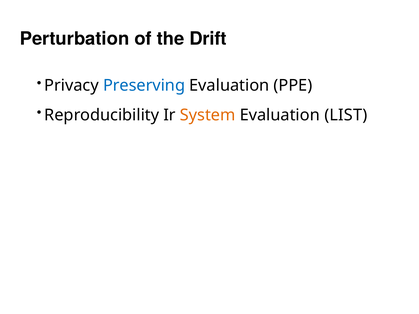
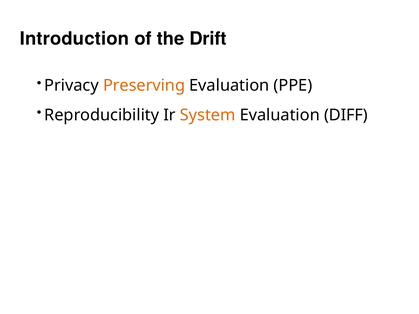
Perturbation: Perturbation -> Introduction
Preserving colour: blue -> orange
LIST: LIST -> DIFF
